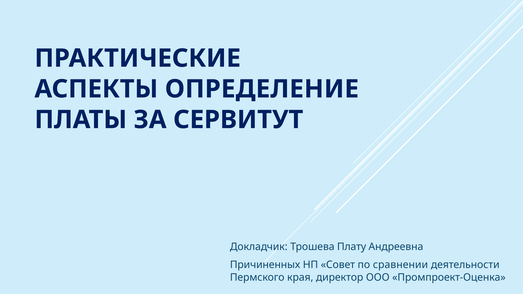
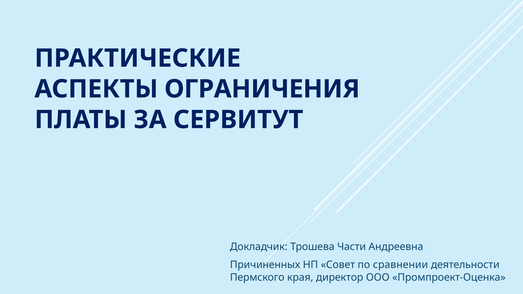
ОПРЕДЕЛЕНИЕ: ОПРЕДЕЛЕНИЕ -> ОГРАНИЧЕНИЯ
Плату: Плату -> Части
